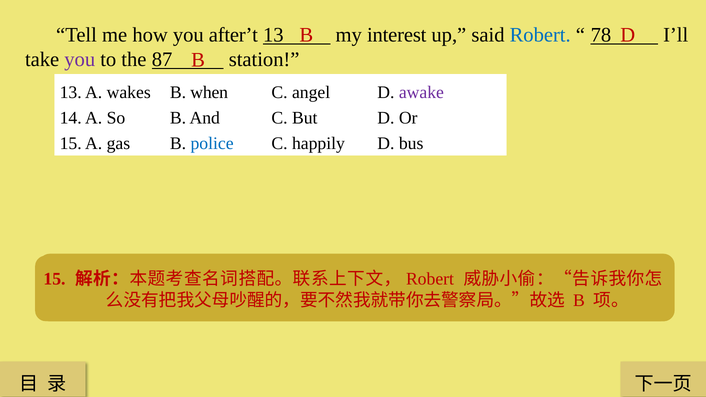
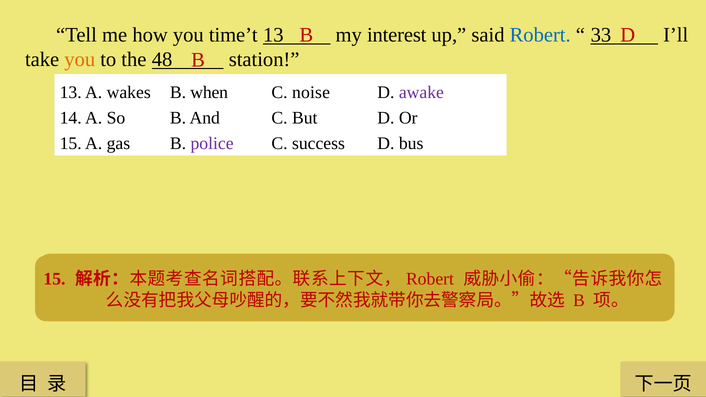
after’t: after’t -> time’t
78: 78 -> 33
you at (80, 60) colour: purple -> orange
87: 87 -> 48
angel: angel -> noise
police colour: blue -> purple
happily: happily -> success
